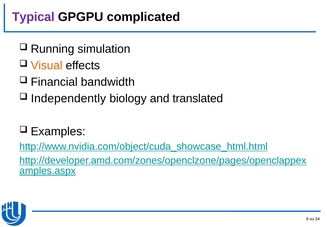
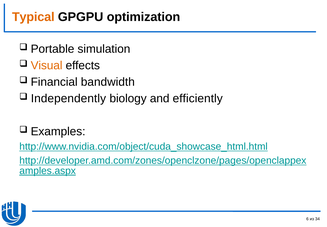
Typical colour: purple -> orange
complicated: complicated -> optimization
Running: Running -> Portable
translated: translated -> efficiently
